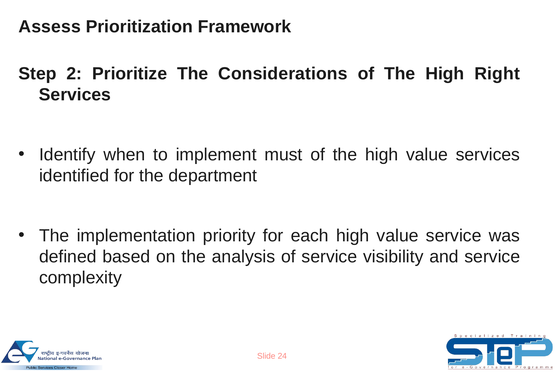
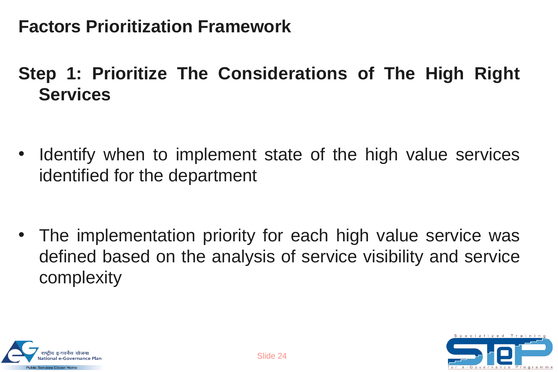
Assess: Assess -> Factors
2: 2 -> 1
must: must -> state
